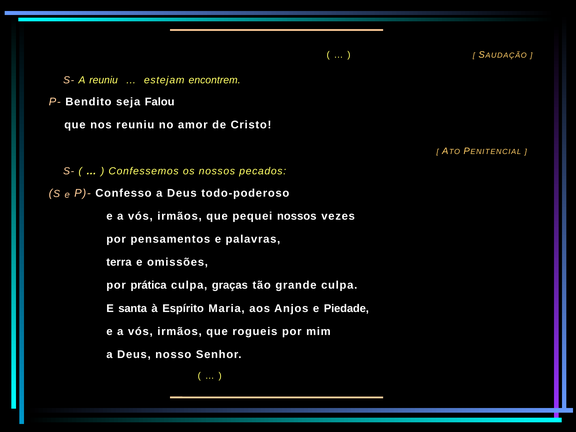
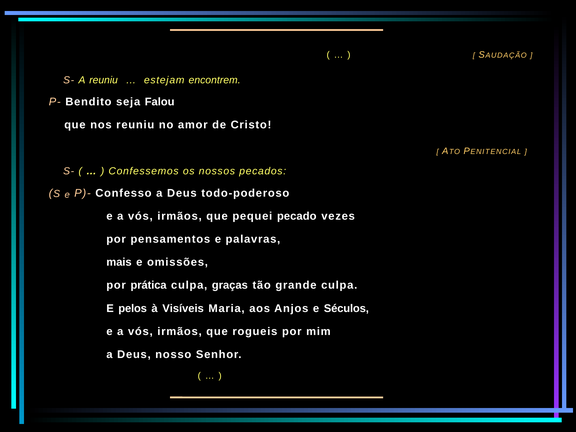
pequei nossos: nossos -> pecado
terra: terra -> mais
santa: santa -> pelos
Espírito: Espírito -> Visíveis
Piedade: Piedade -> Séculos
